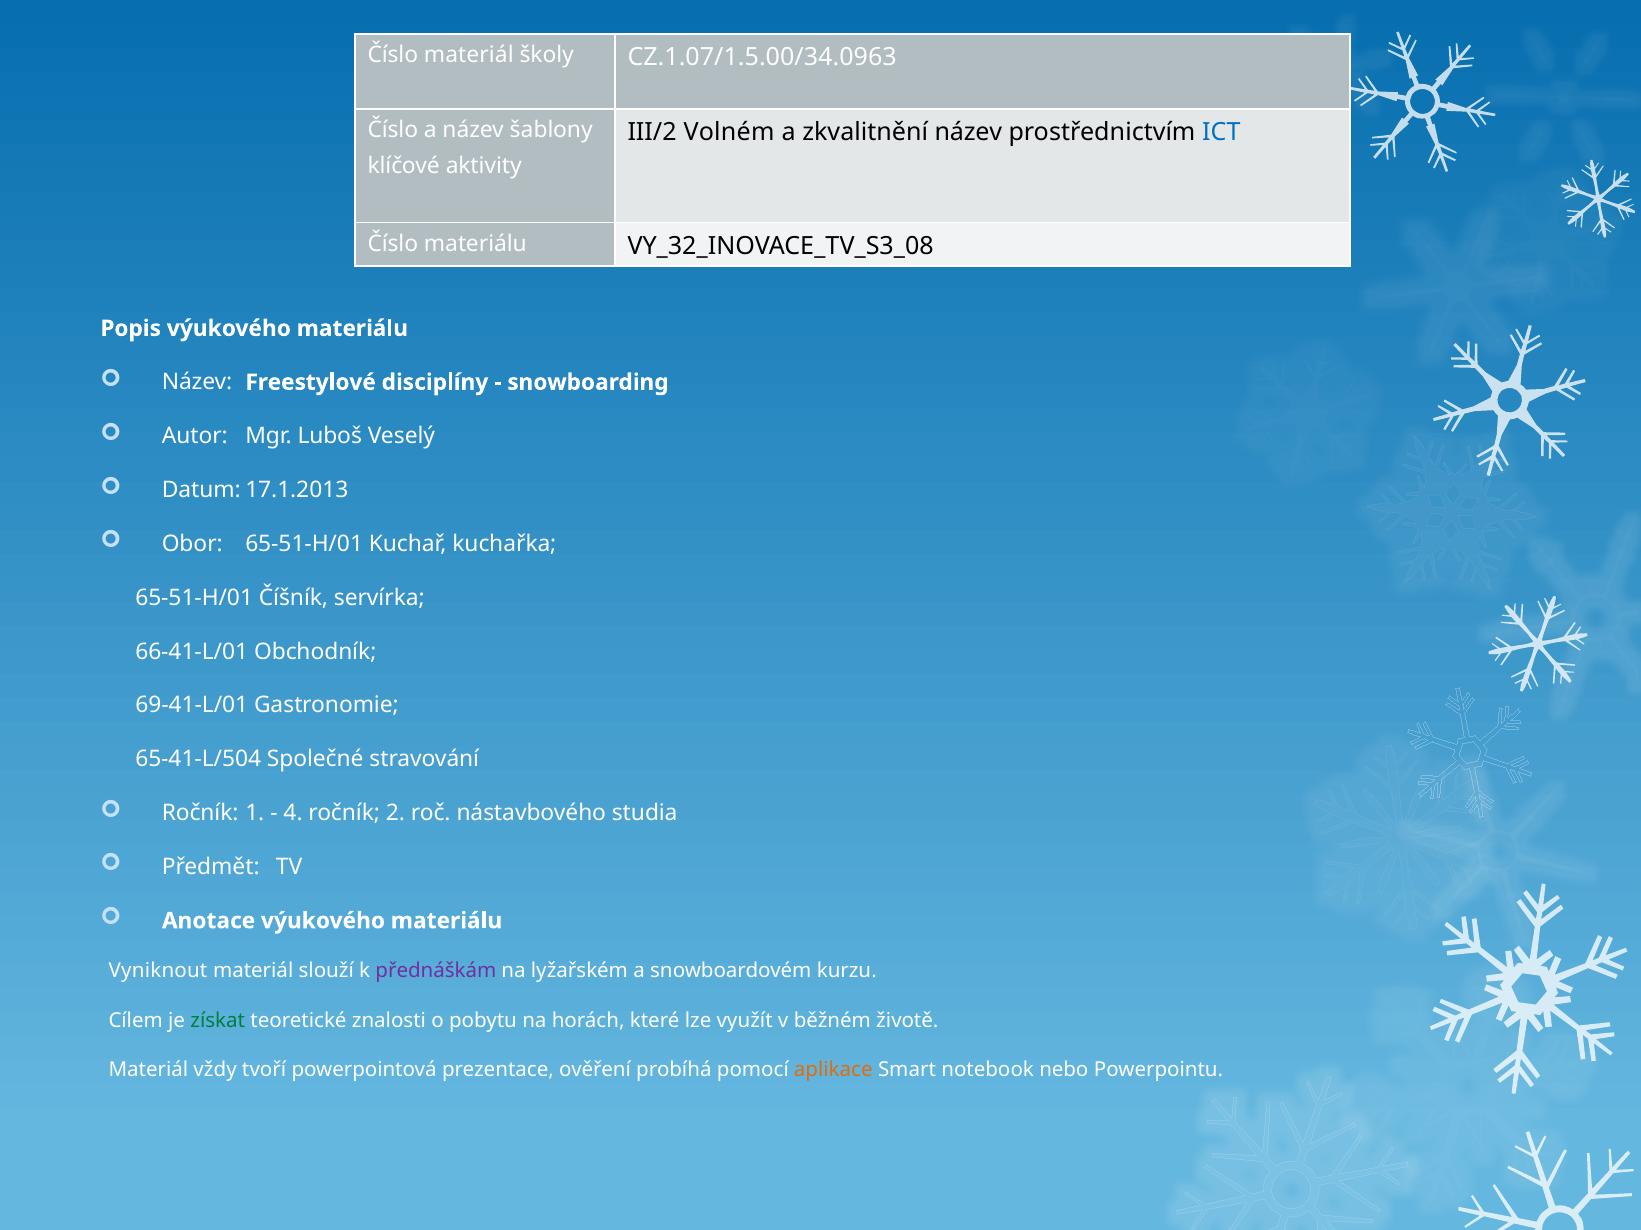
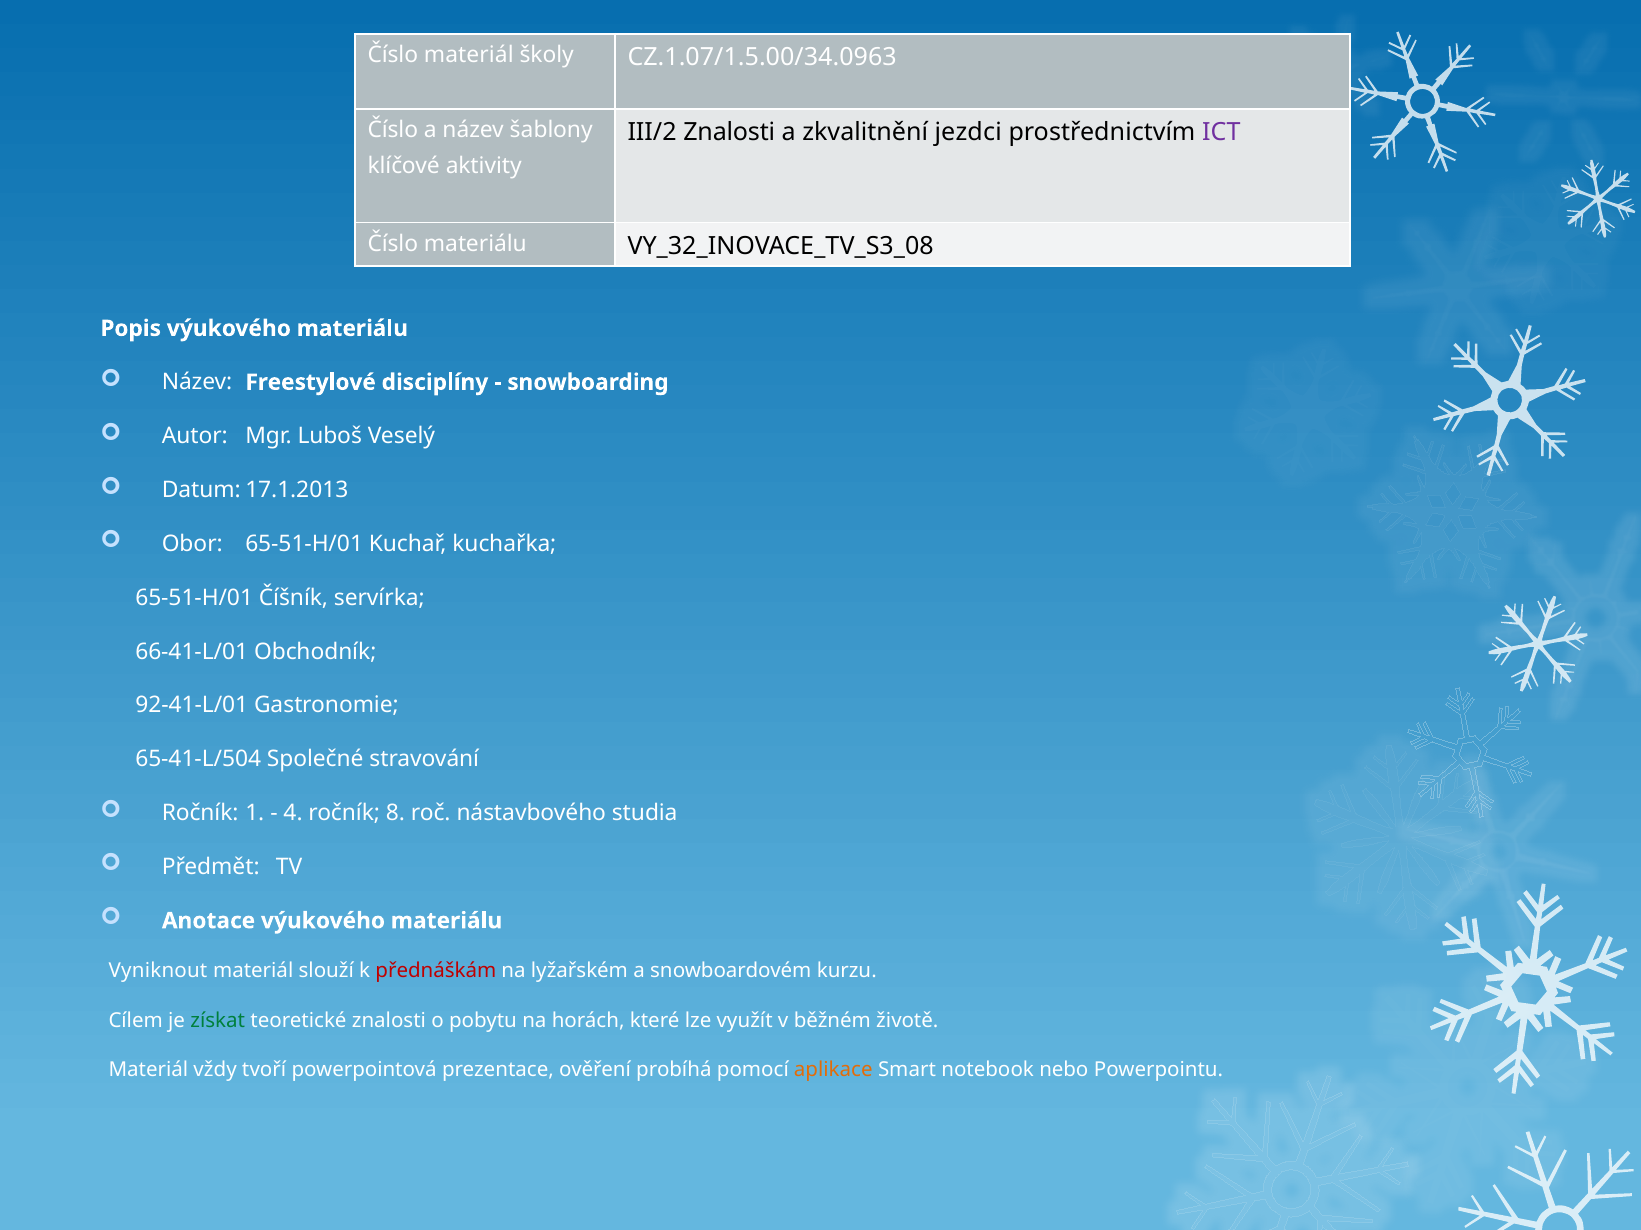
III/2 Volném: Volném -> Znalosti
zkvalitnění název: název -> jezdci
ICT colour: blue -> purple
69-41-L/01: 69-41-L/01 -> 92-41-L/01
2: 2 -> 8
přednáškám colour: purple -> red
